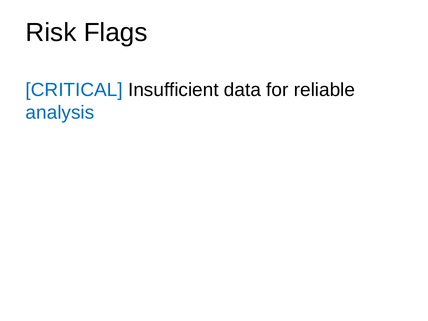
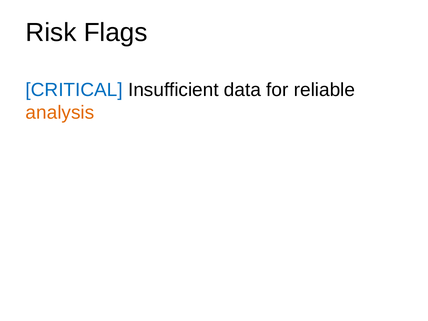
analysis colour: blue -> orange
